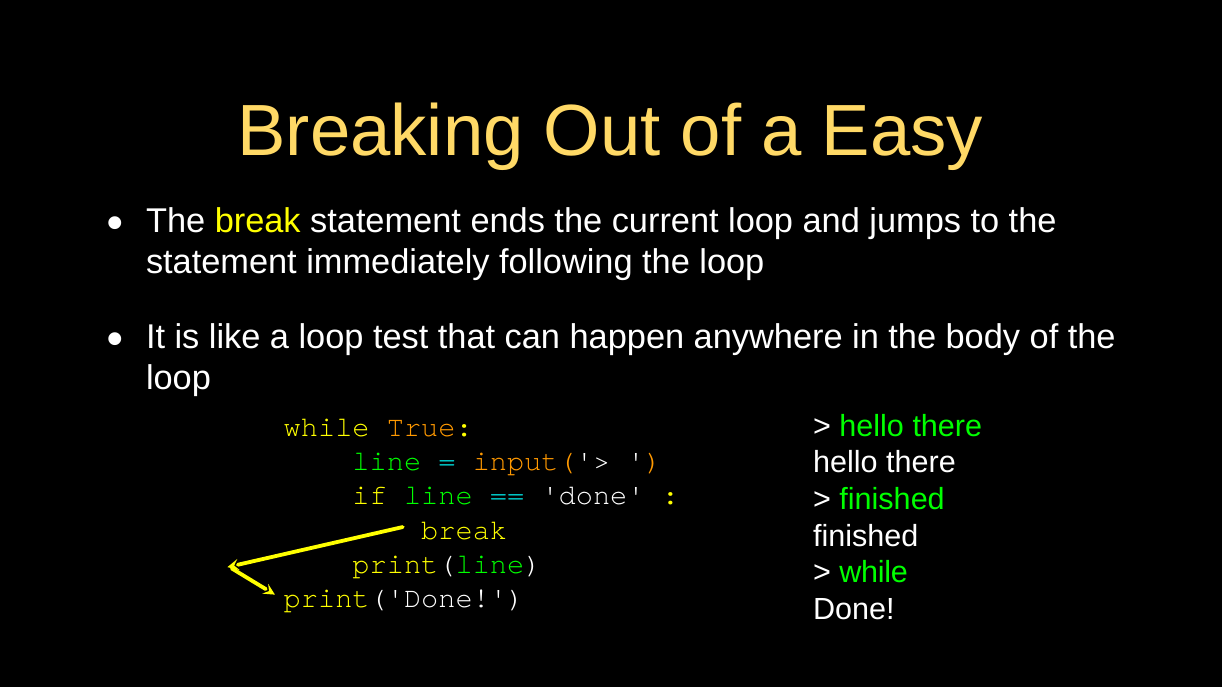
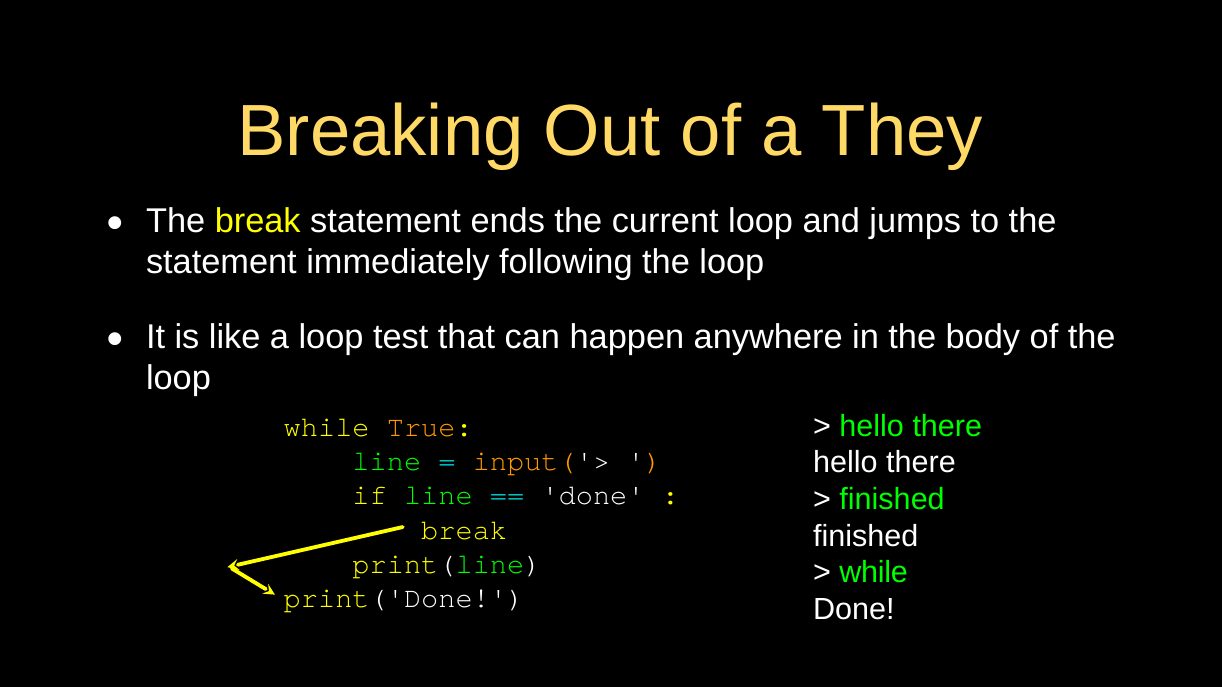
Easy: Easy -> They
